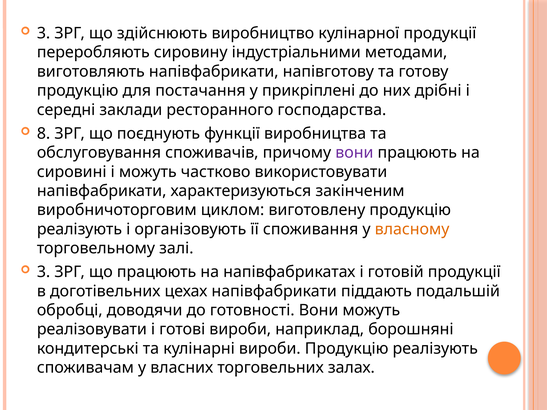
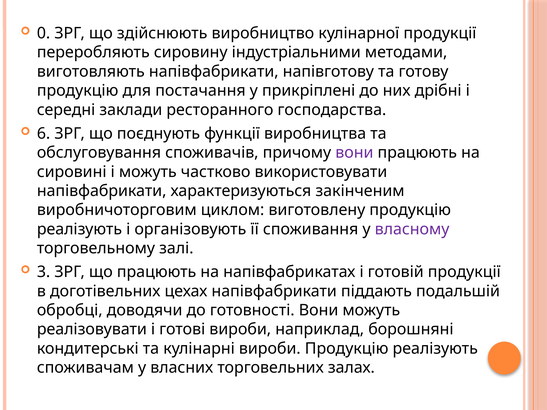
3 at (44, 33): 3 -> 0
8: 8 -> 6
власному colour: orange -> purple
